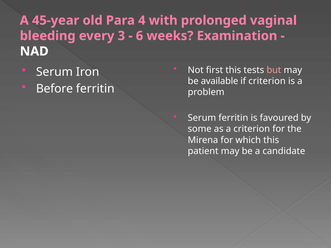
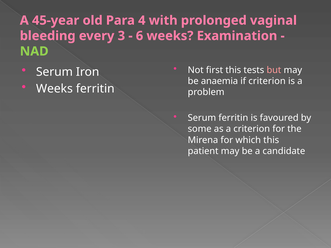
NAD colour: white -> light green
available: available -> anaemia
Before at (54, 89): Before -> Weeks
